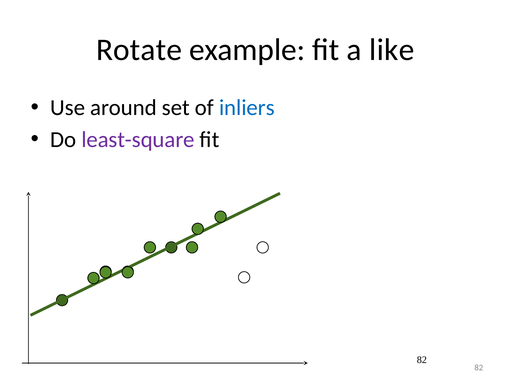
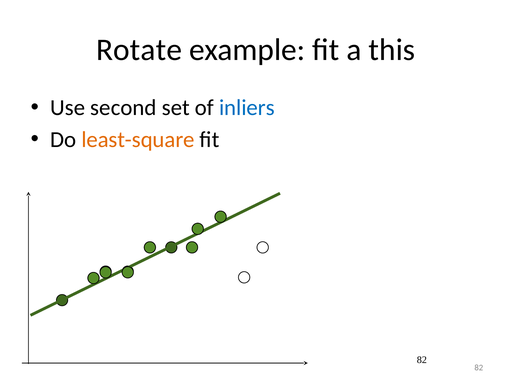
like: like -> this
around: around -> second
least-square colour: purple -> orange
